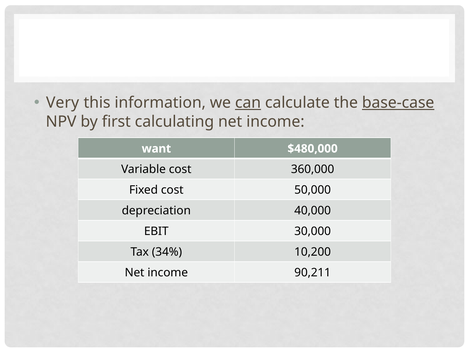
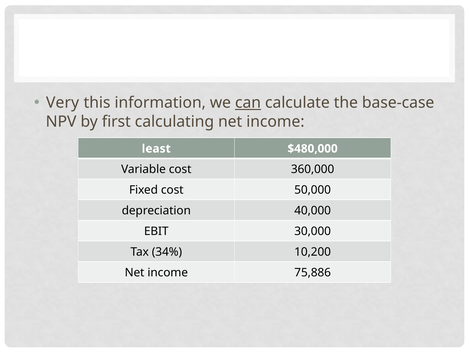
base-case underline: present -> none
want: want -> least
90,211: 90,211 -> 75,886
